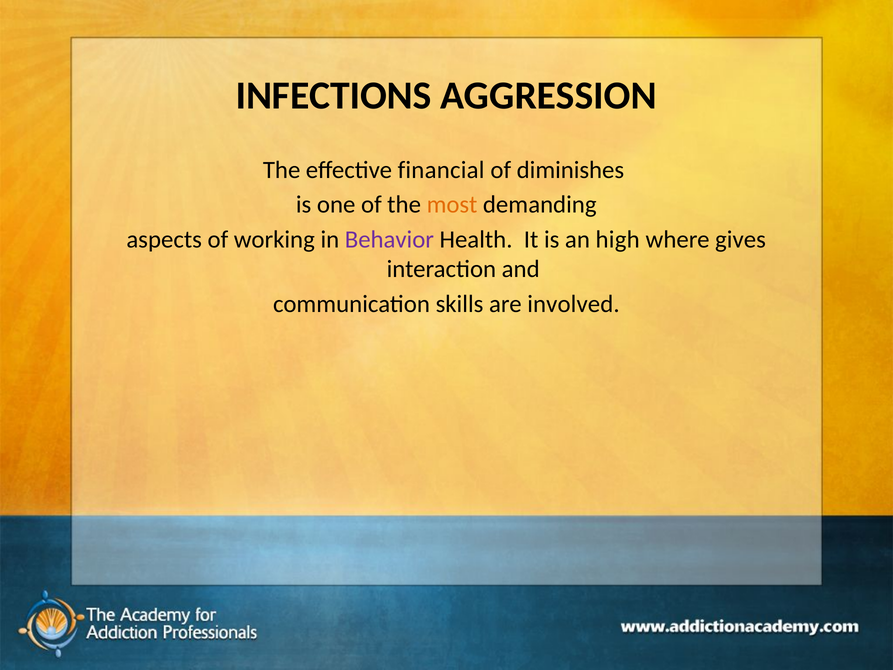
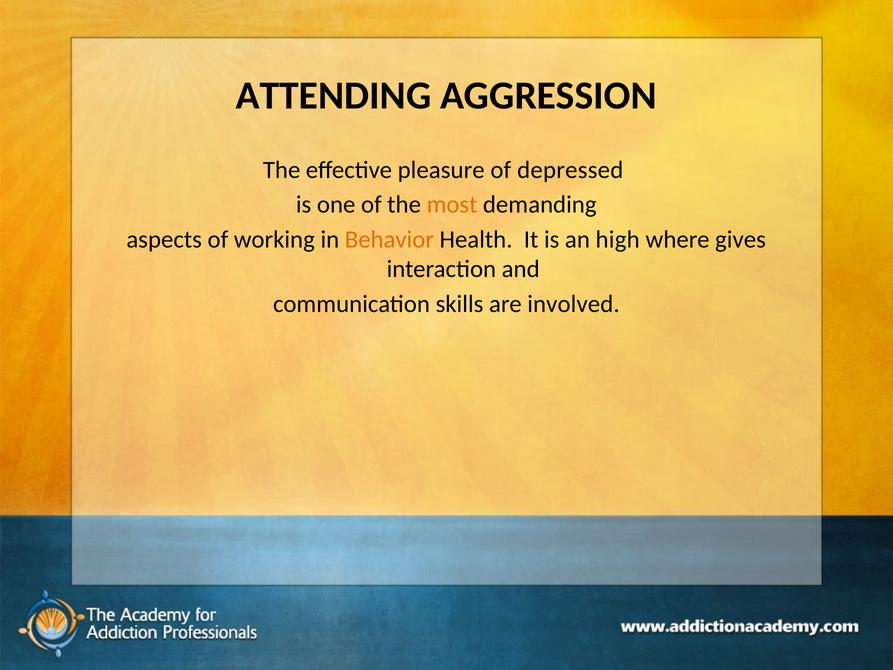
INFECTIONS: INFECTIONS -> ATTENDING
financial: financial -> pleasure
diminishes: diminishes -> depressed
Behavior colour: purple -> orange
